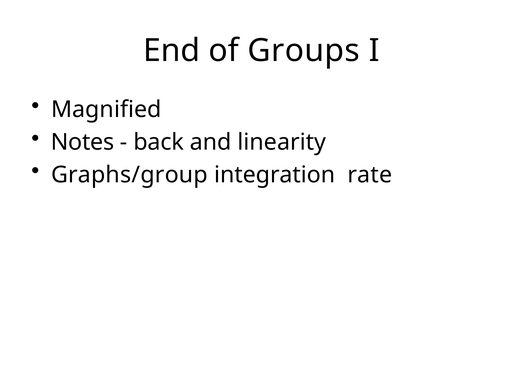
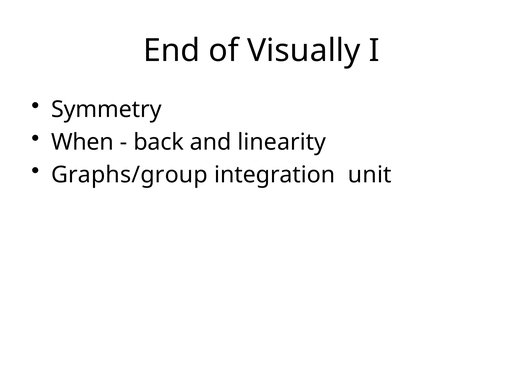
Groups: Groups -> Visually
Magnified: Magnified -> Symmetry
Notes: Notes -> When
rate: rate -> unit
